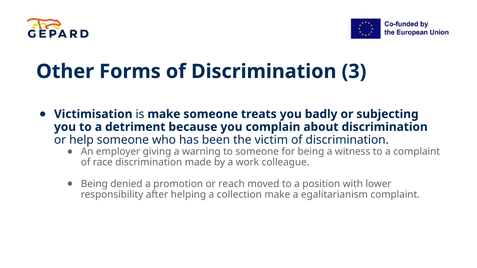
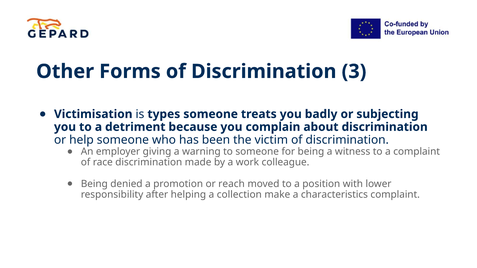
is make: make -> types
egalitarianism: egalitarianism -> characteristics
